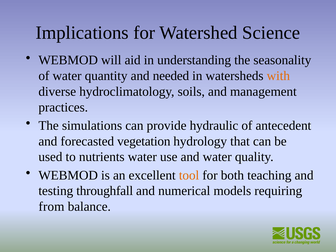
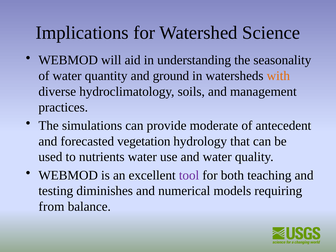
needed: needed -> ground
hydraulic: hydraulic -> moderate
tool colour: orange -> purple
throughfall: throughfall -> diminishes
